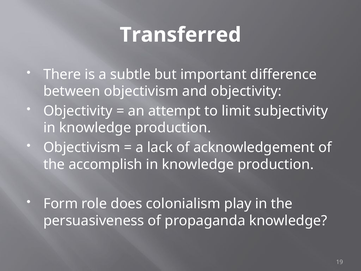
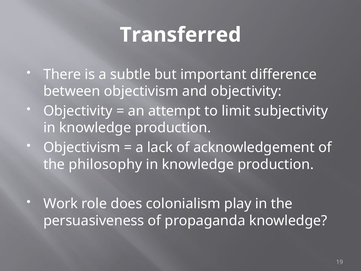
accomplish: accomplish -> philosophy
Form: Form -> Work
